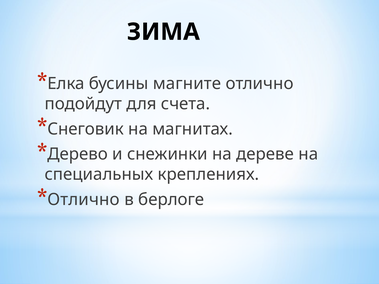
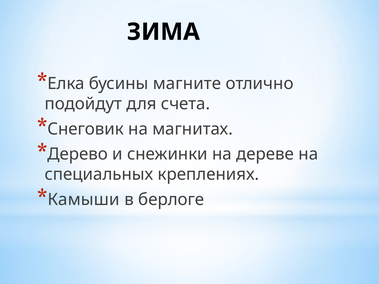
Отлично at (84, 200): Отлично -> Камыши
